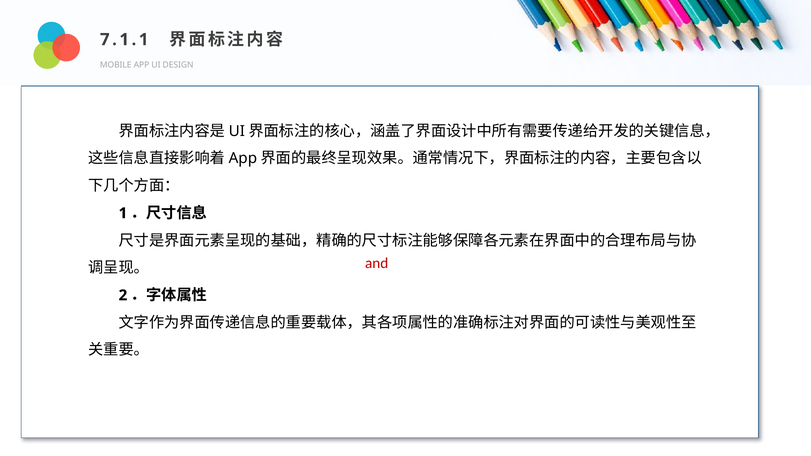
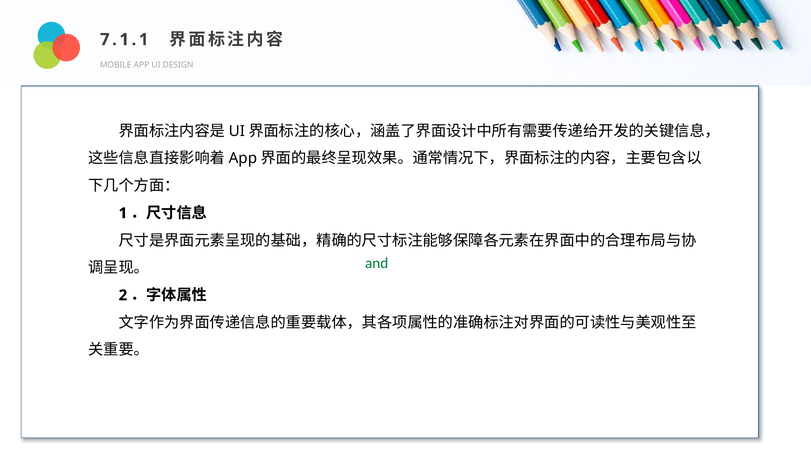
and colour: red -> green
